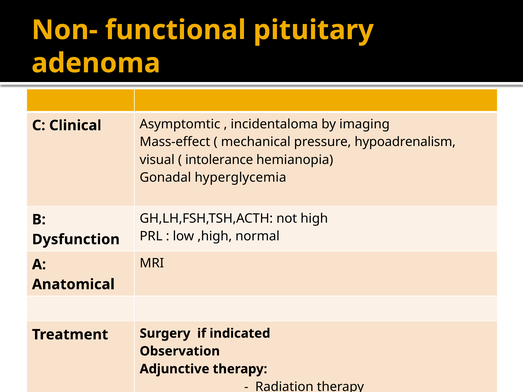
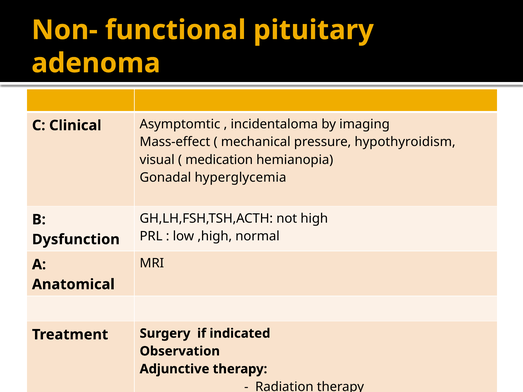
hypoadrenalism: hypoadrenalism -> hypothyroidism
intolerance: intolerance -> medication
